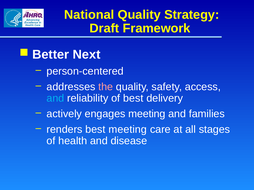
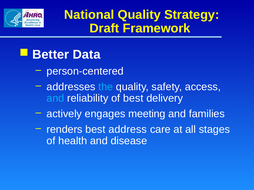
Next: Next -> Data
the colour: pink -> light blue
best meeting: meeting -> address
